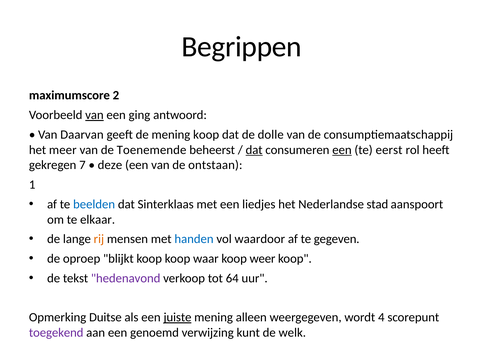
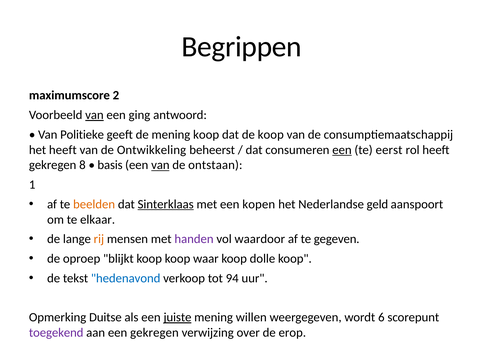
Daarvan: Daarvan -> Politieke
de dolle: dolle -> koop
het meer: meer -> heeft
Toenemende: Toenemende -> Ontwikkeling
dat at (254, 150) underline: present -> none
7: 7 -> 8
deze: deze -> basis
van at (160, 165) underline: none -> present
beelden colour: blue -> orange
Sinterklaas underline: none -> present
liedjes: liedjes -> kopen
stad: stad -> geld
handen colour: blue -> purple
weer: weer -> dolle
hedenavond colour: purple -> blue
64: 64 -> 94
alleen: alleen -> willen
4: 4 -> 6
een genoemd: genoemd -> gekregen
kunt: kunt -> over
welk: welk -> erop
